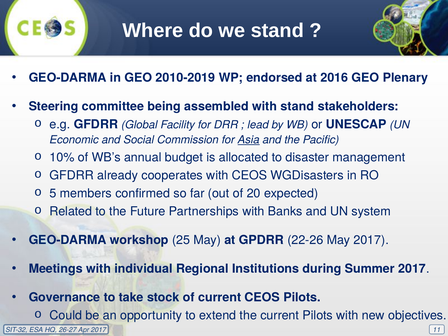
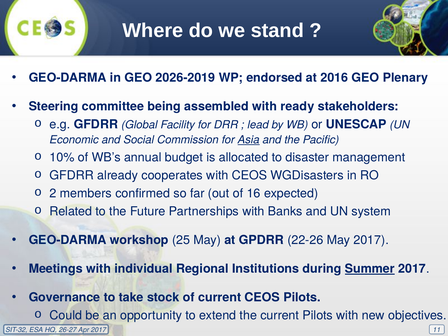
2010-2019: 2010-2019 -> 2026-2019
with stand: stand -> ready
5: 5 -> 2
20: 20 -> 16
Summer underline: none -> present
